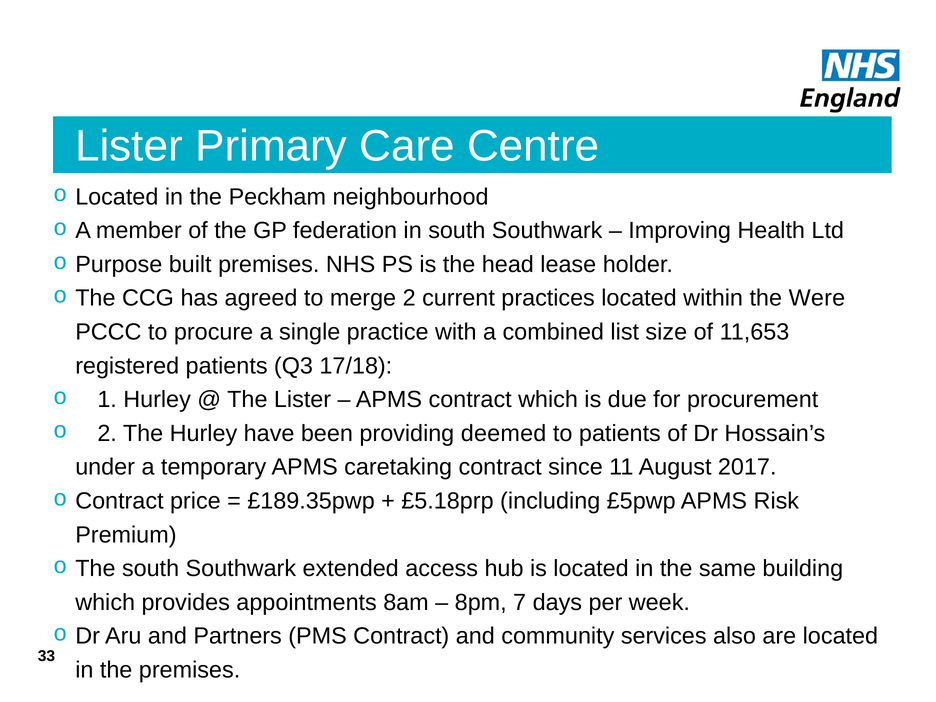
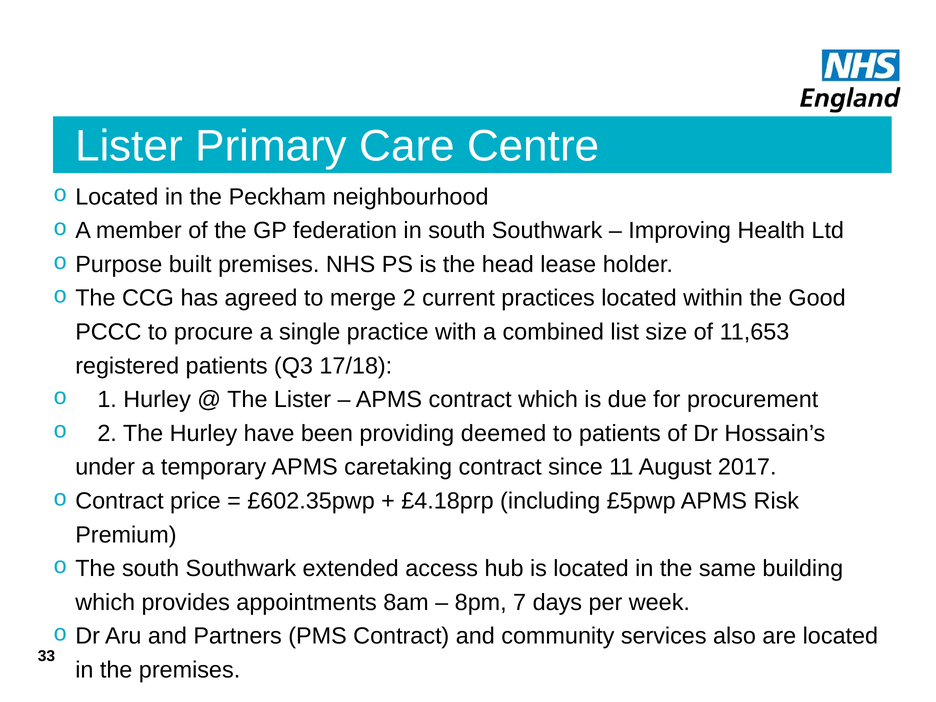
Were: Were -> Good
£189.35pwp: £189.35pwp -> £602.35pwp
£5.18prp: £5.18prp -> £4.18prp
